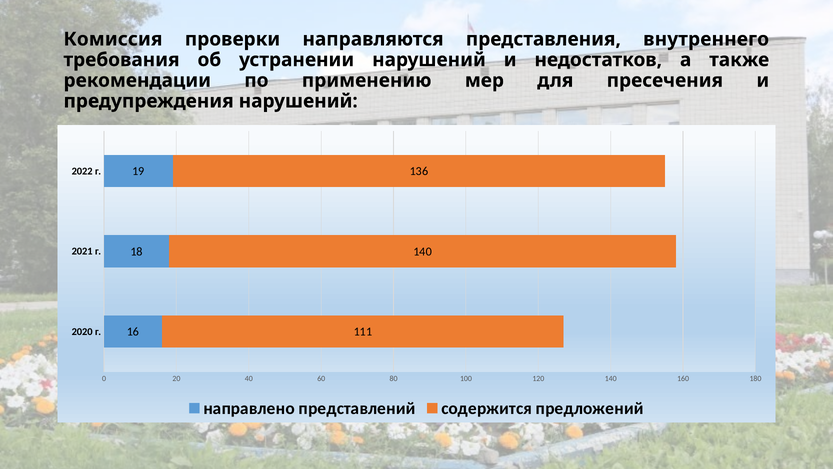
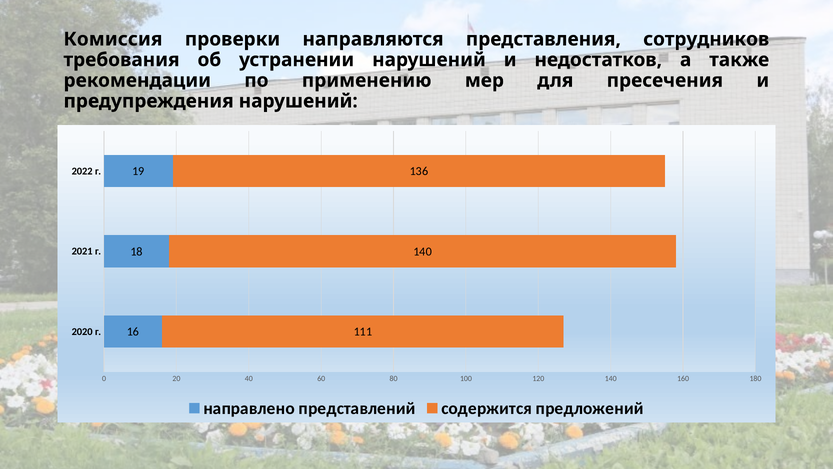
внутреннего: внутреннего -> сотрудников
